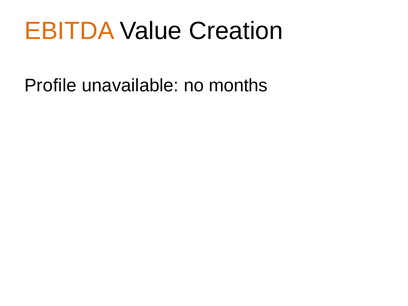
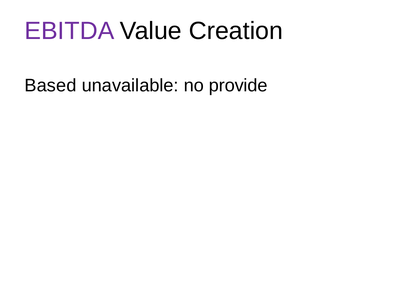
EBITDA colour: orange -> purple
Profile: Profile -> Based
months: months -> provide
